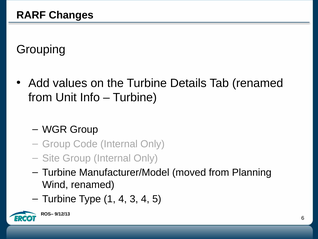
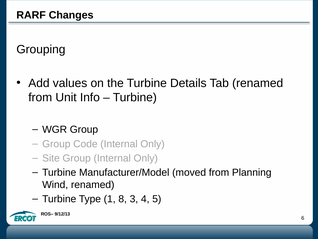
1 4: 4 -> 8
